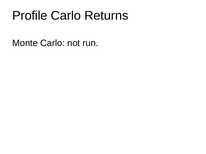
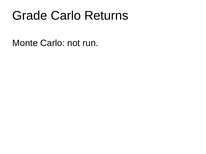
Profile: Profile -> Grade
